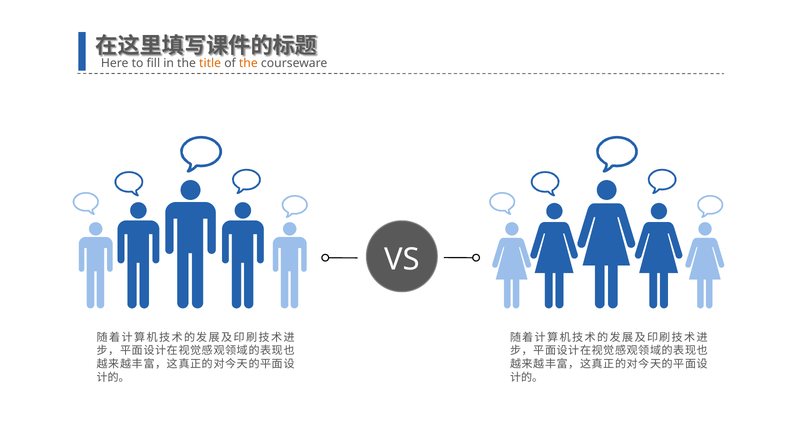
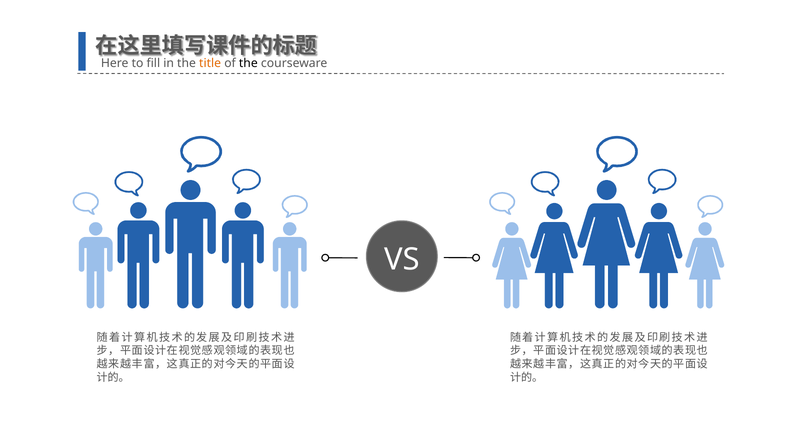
the at (248, 63) colour: orange -> black
